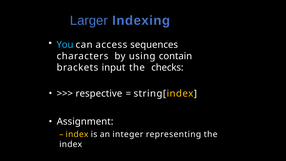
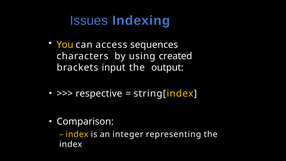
Larger: Larger -> Issues
You colour: light blue -> yellow
contain: contain -> created
checks: checks -> output
Assignment: Assignment -> Comparison
